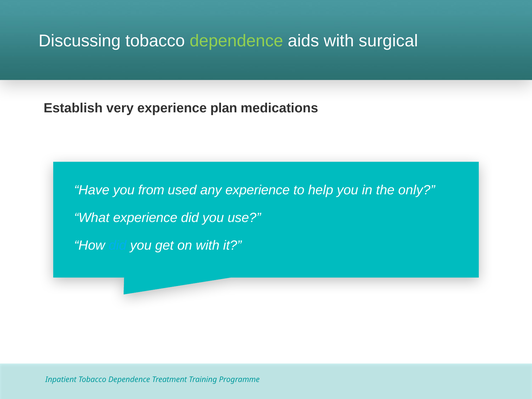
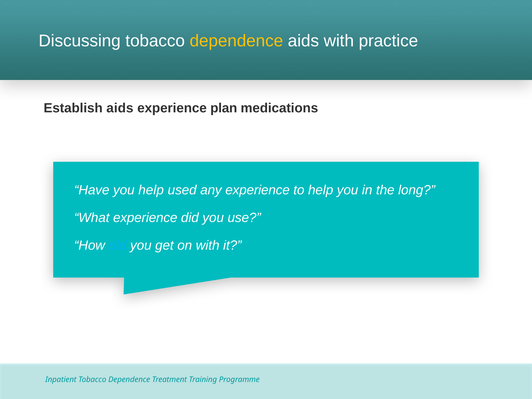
dependence at (236, 41) colour: light green -> yellow
surgical: surgical -> practice
Establish very: very -> aids
you from: from -> help
only: only -> long
